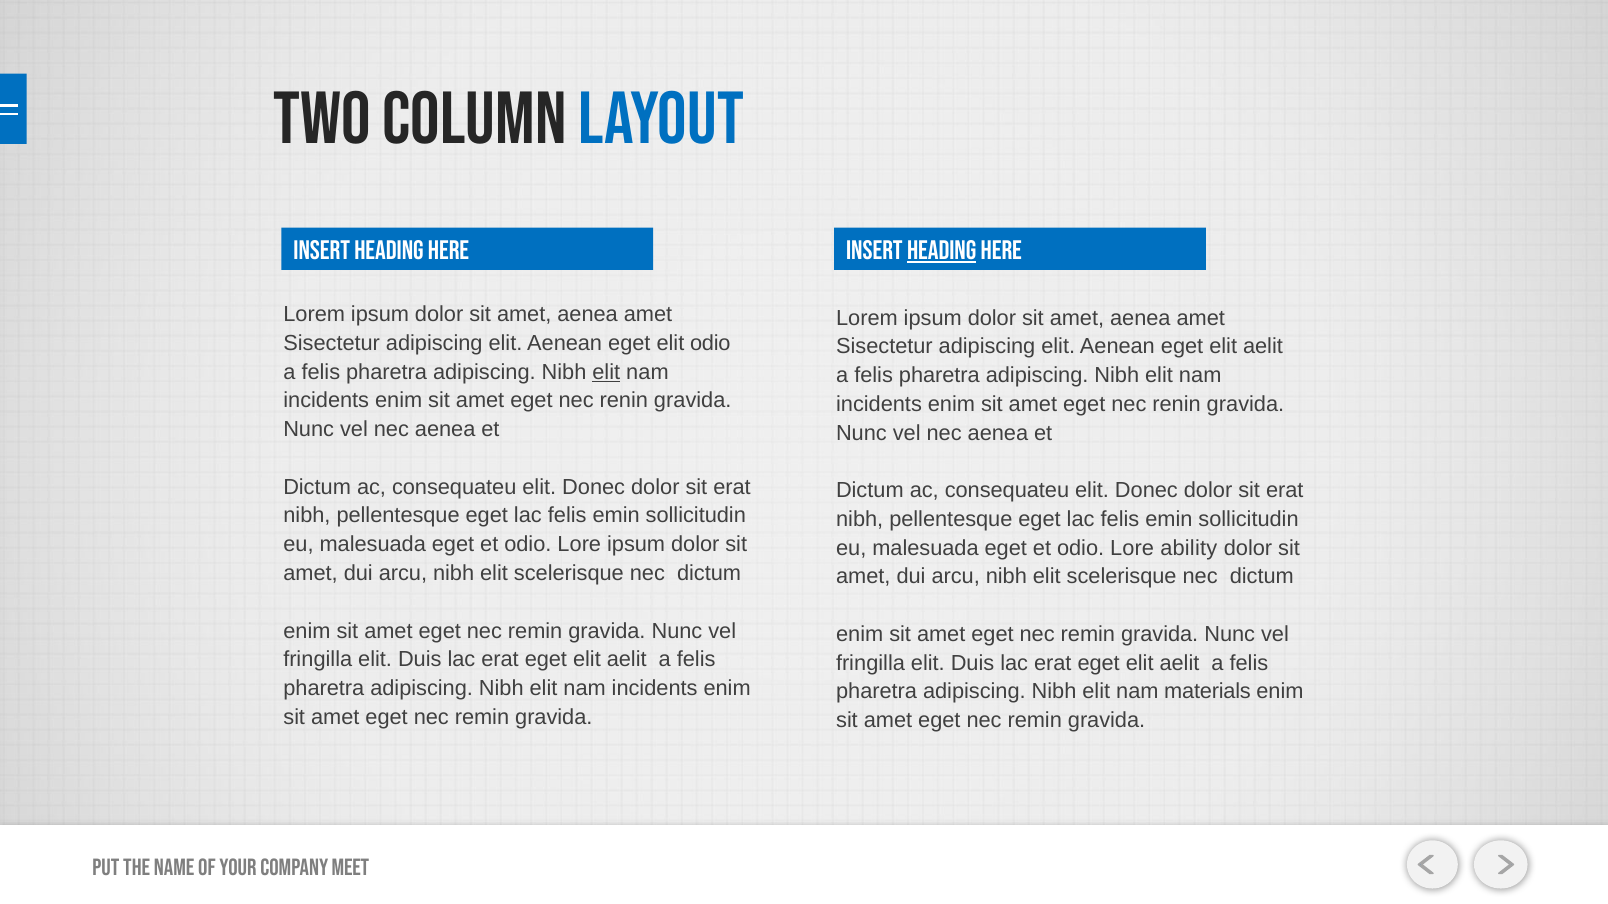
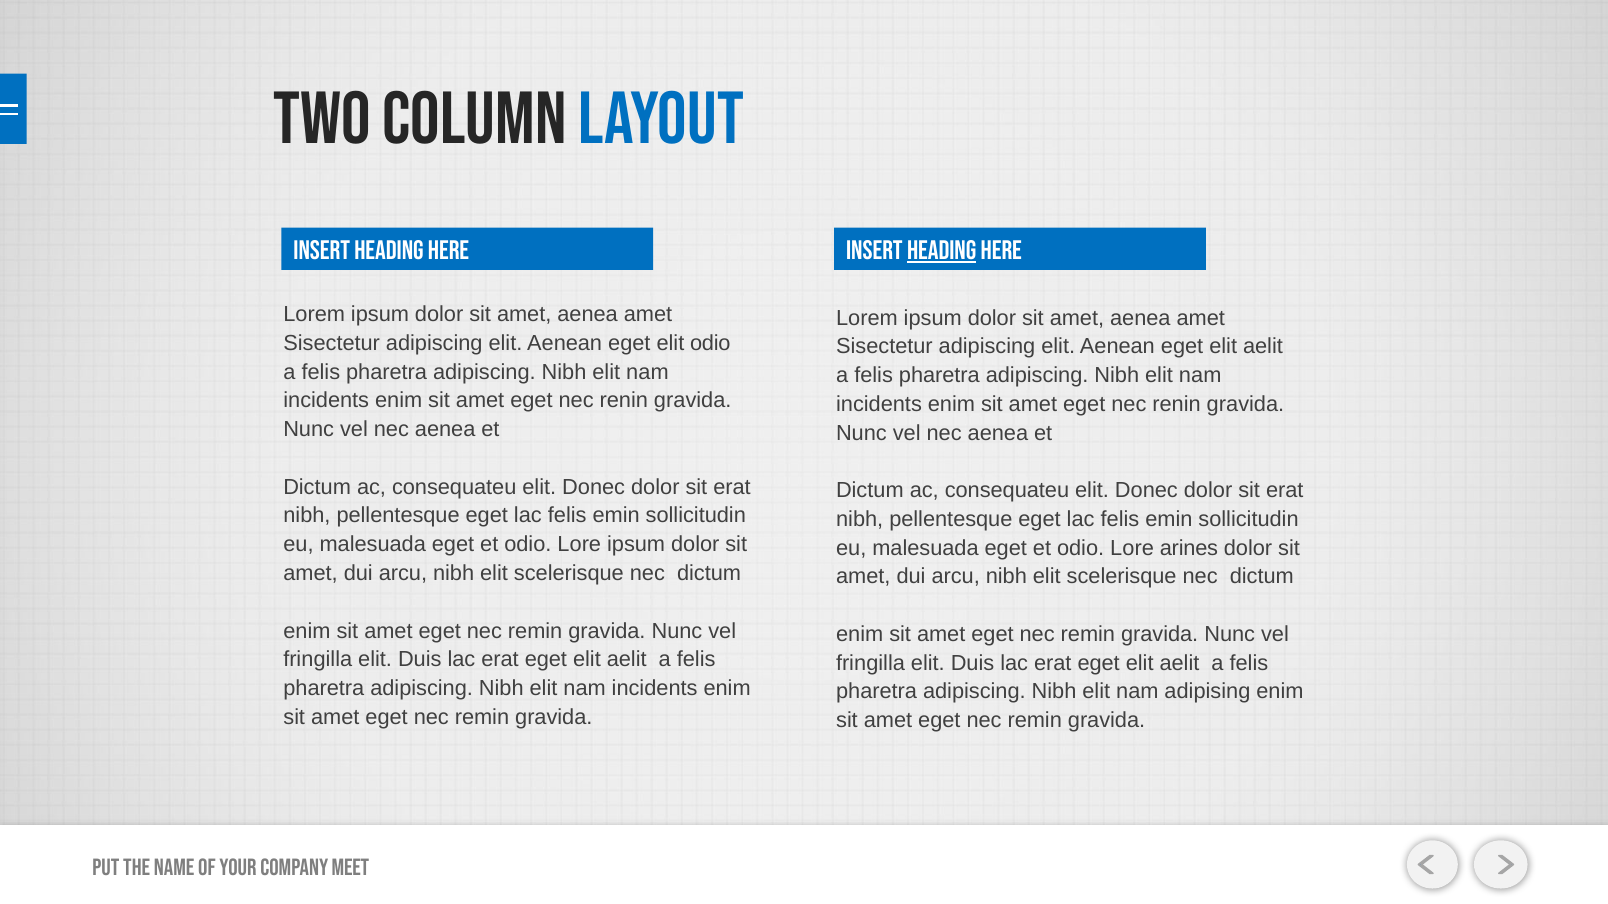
elit at (606, 372) underline: present -> none
ability: ability -> arines
materials: materials -> adipising
